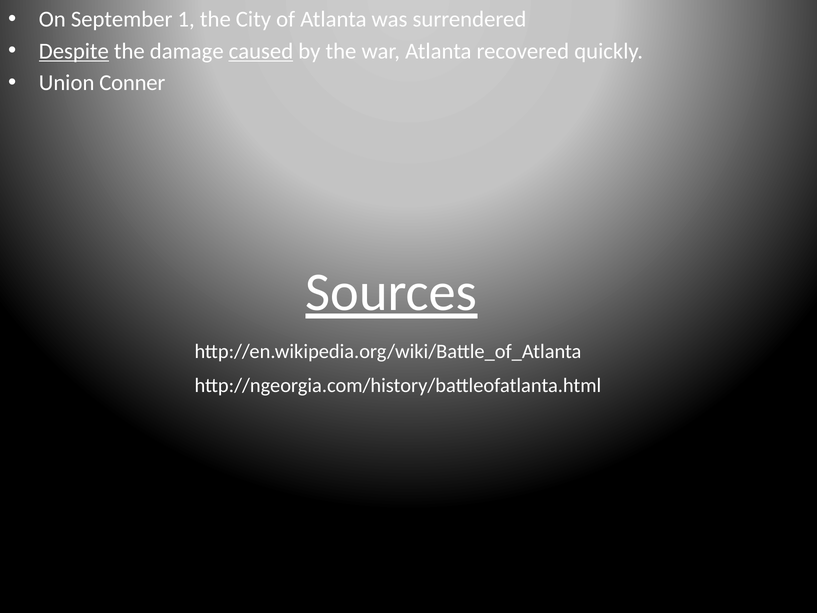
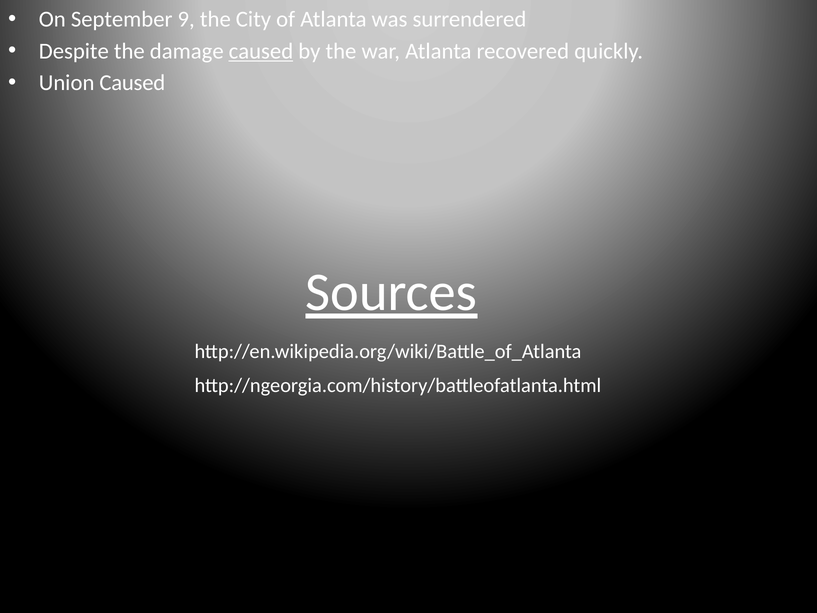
1: 1 -> 9
Despite underline: present -> none
Union Conner: Conner -> Caused
